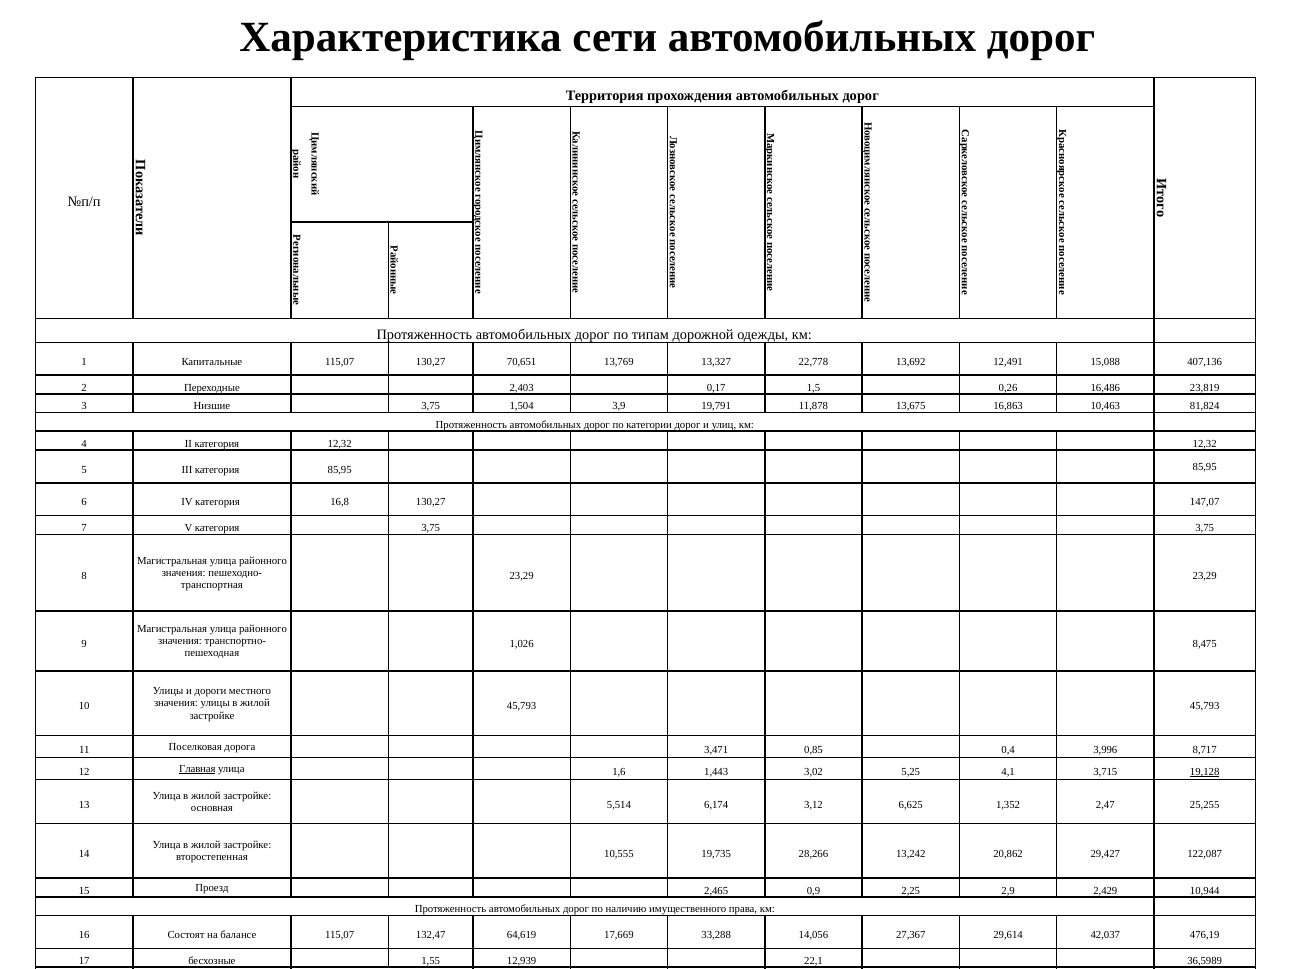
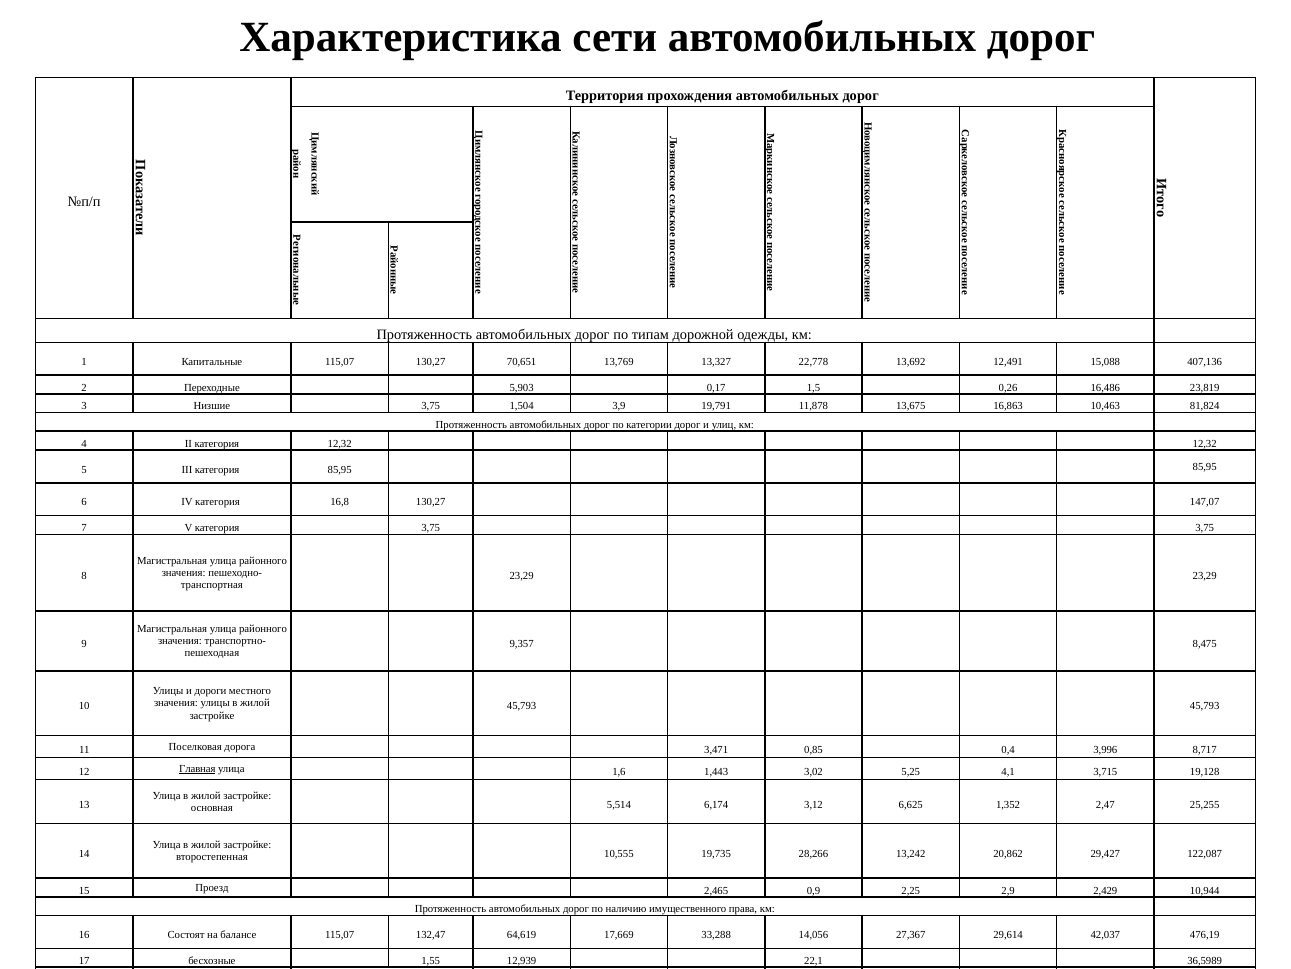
2,403: 2,403 -> 5,903
1,026: 1,026 -> 9,357
19,128 underline: present -> none
